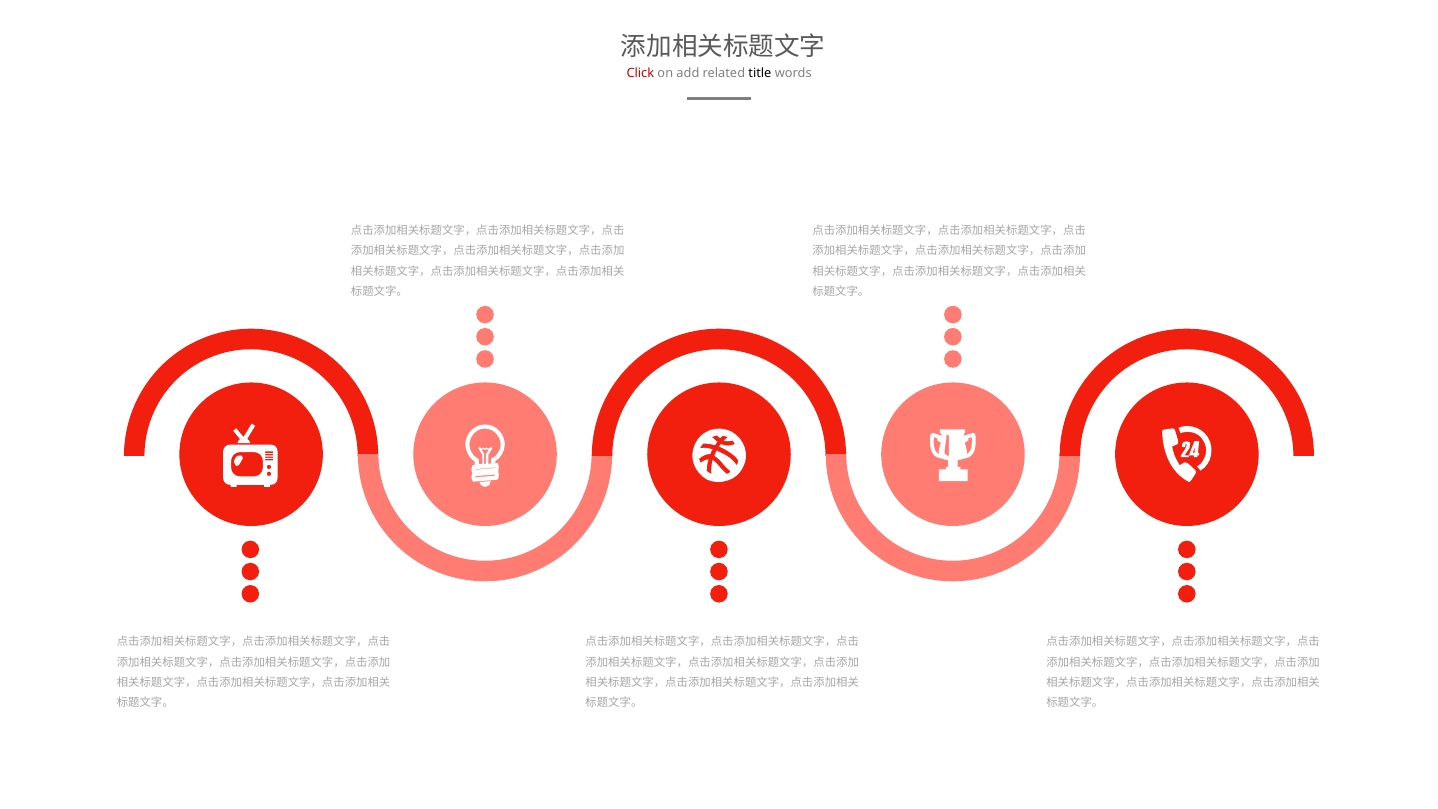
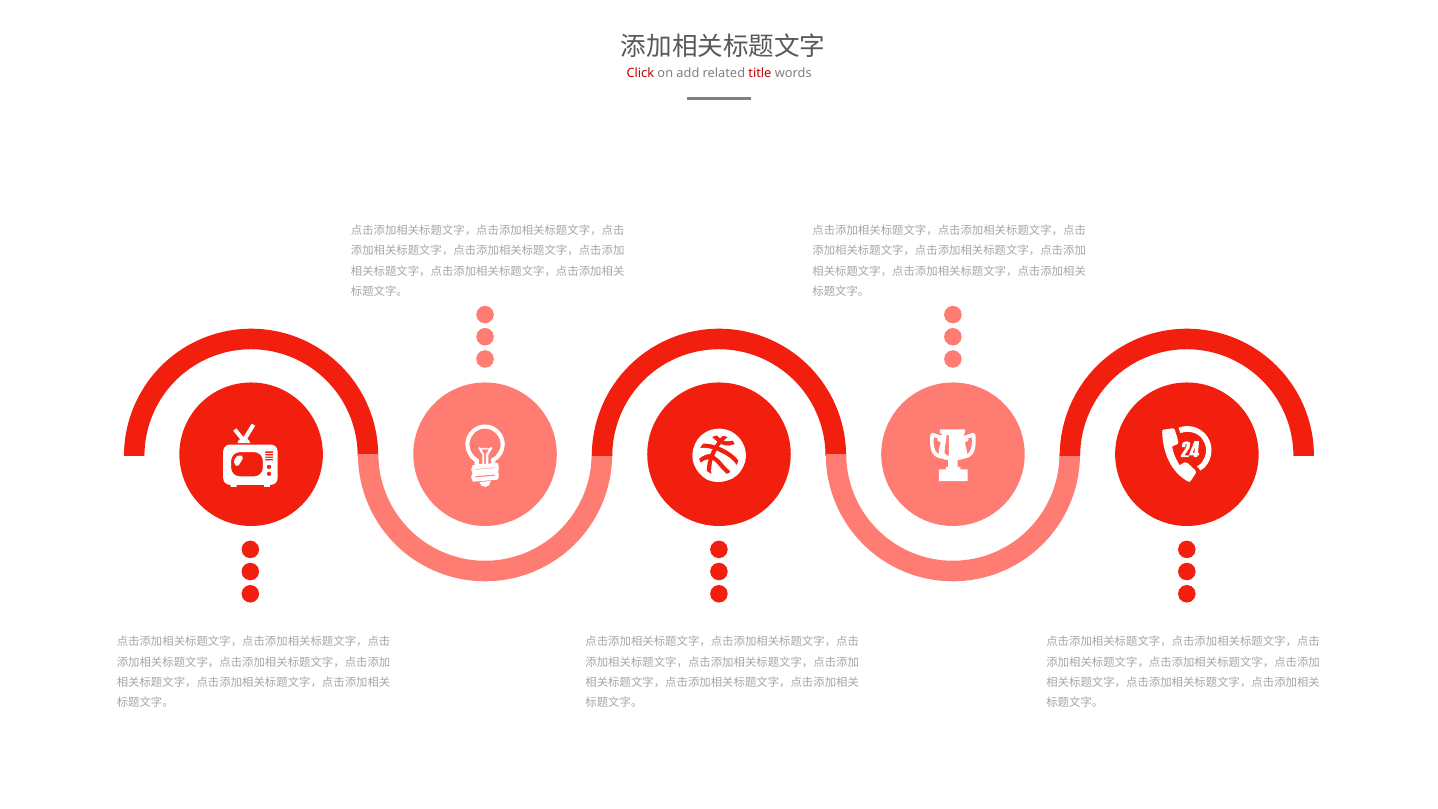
title colour: black -> red
